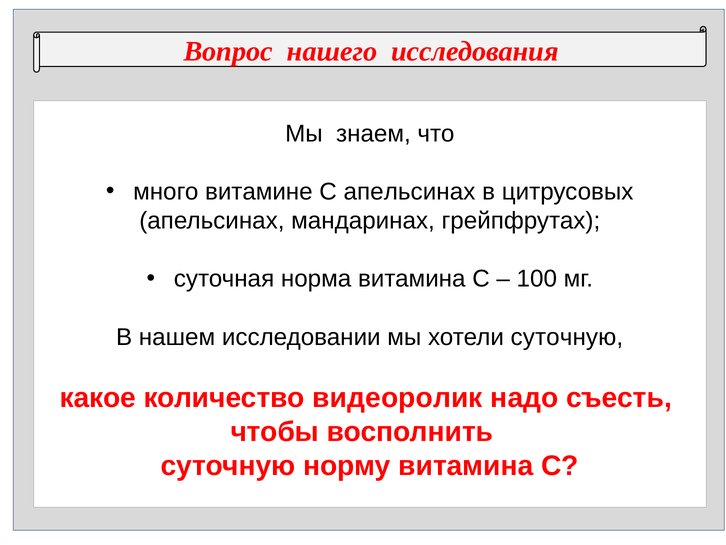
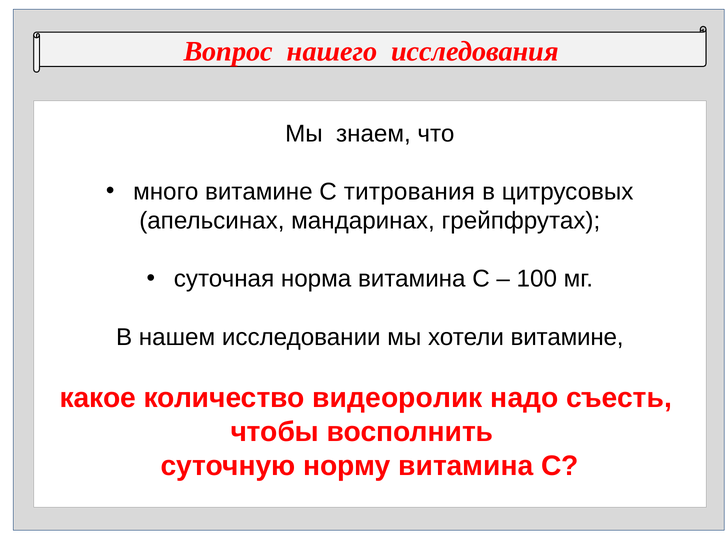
С апельсинах: апельсинах -> титрования
хотели суточную: суточную -> витамине
